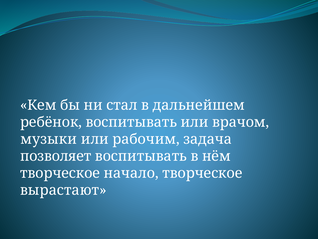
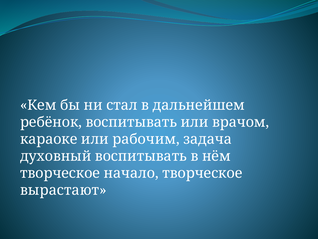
музыки: музыки -> караоке
позволяет: позволяет -> духовный
